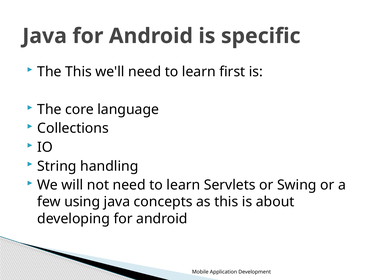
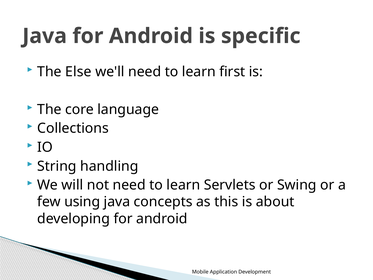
The This: This -> Else
